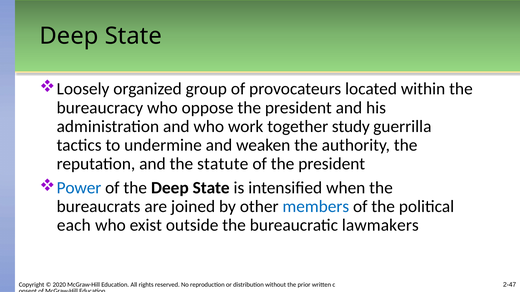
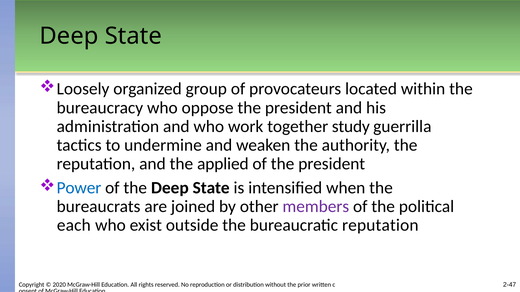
statute: statute -> applied
members colour: blue -> purple
bureaucratic lawmakers: lawmakers -> reputation
